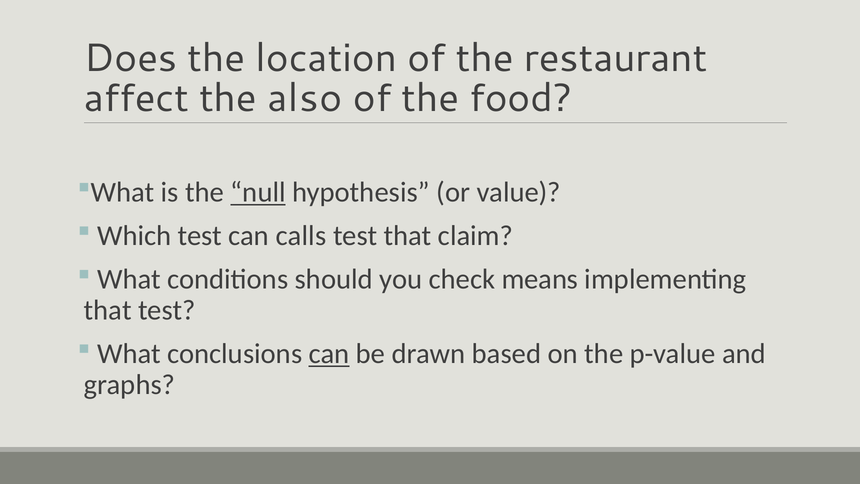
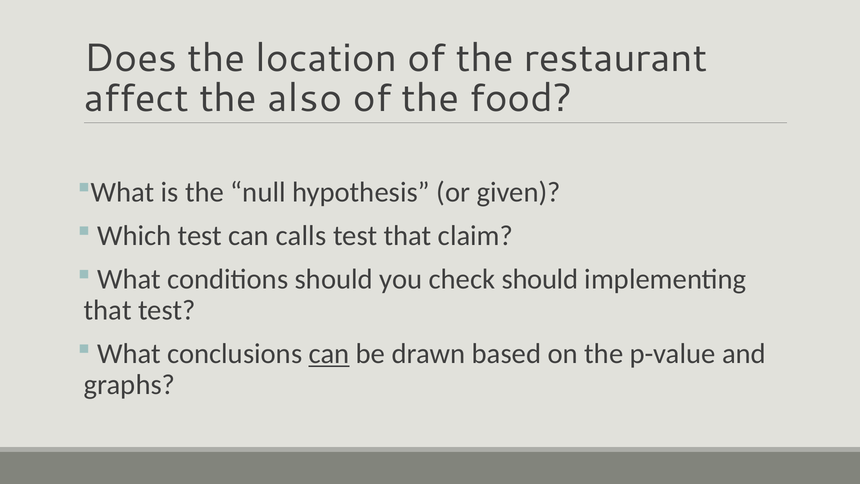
null underline: present -> none
value: value -> given
check means: means -> should
